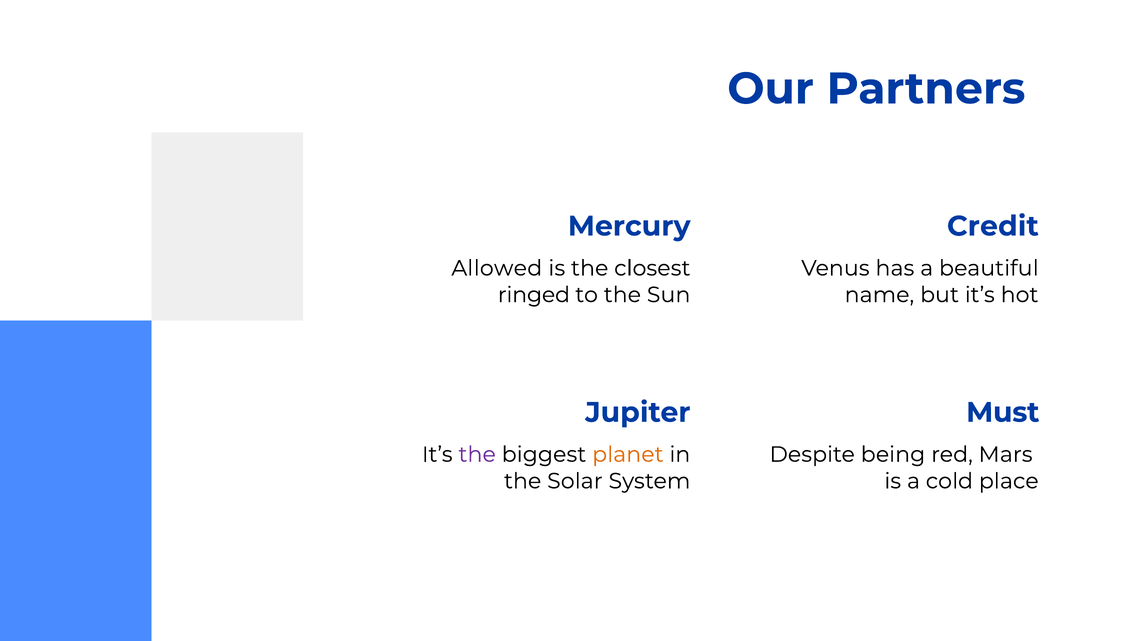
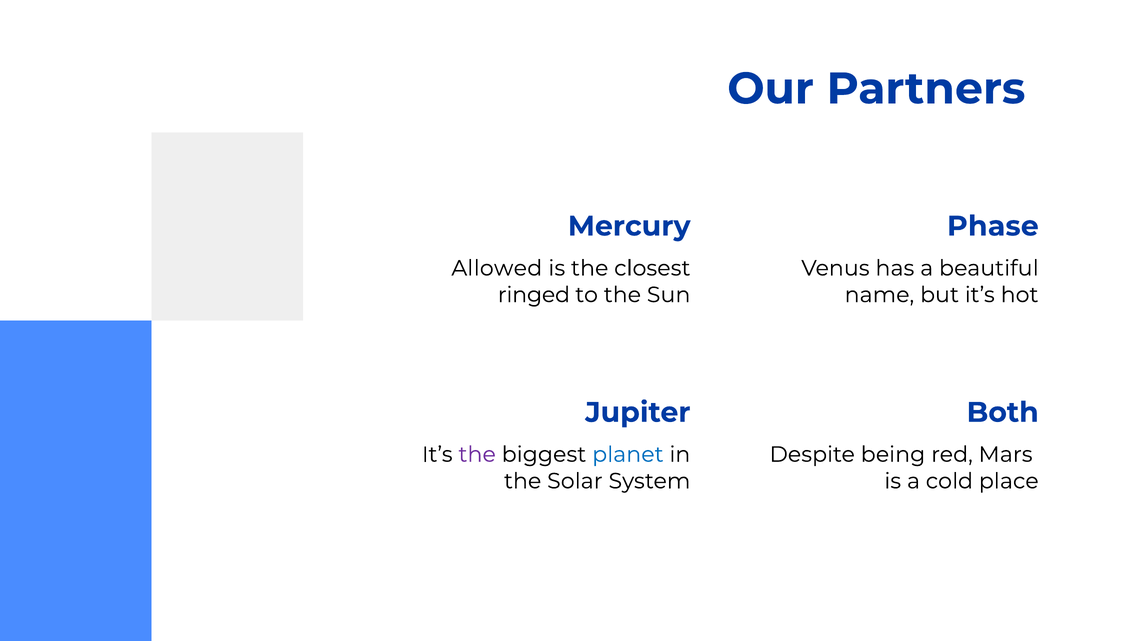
Credit: Credit -> Phase
Must: Must -> Both
planet colour: orange -> blue
